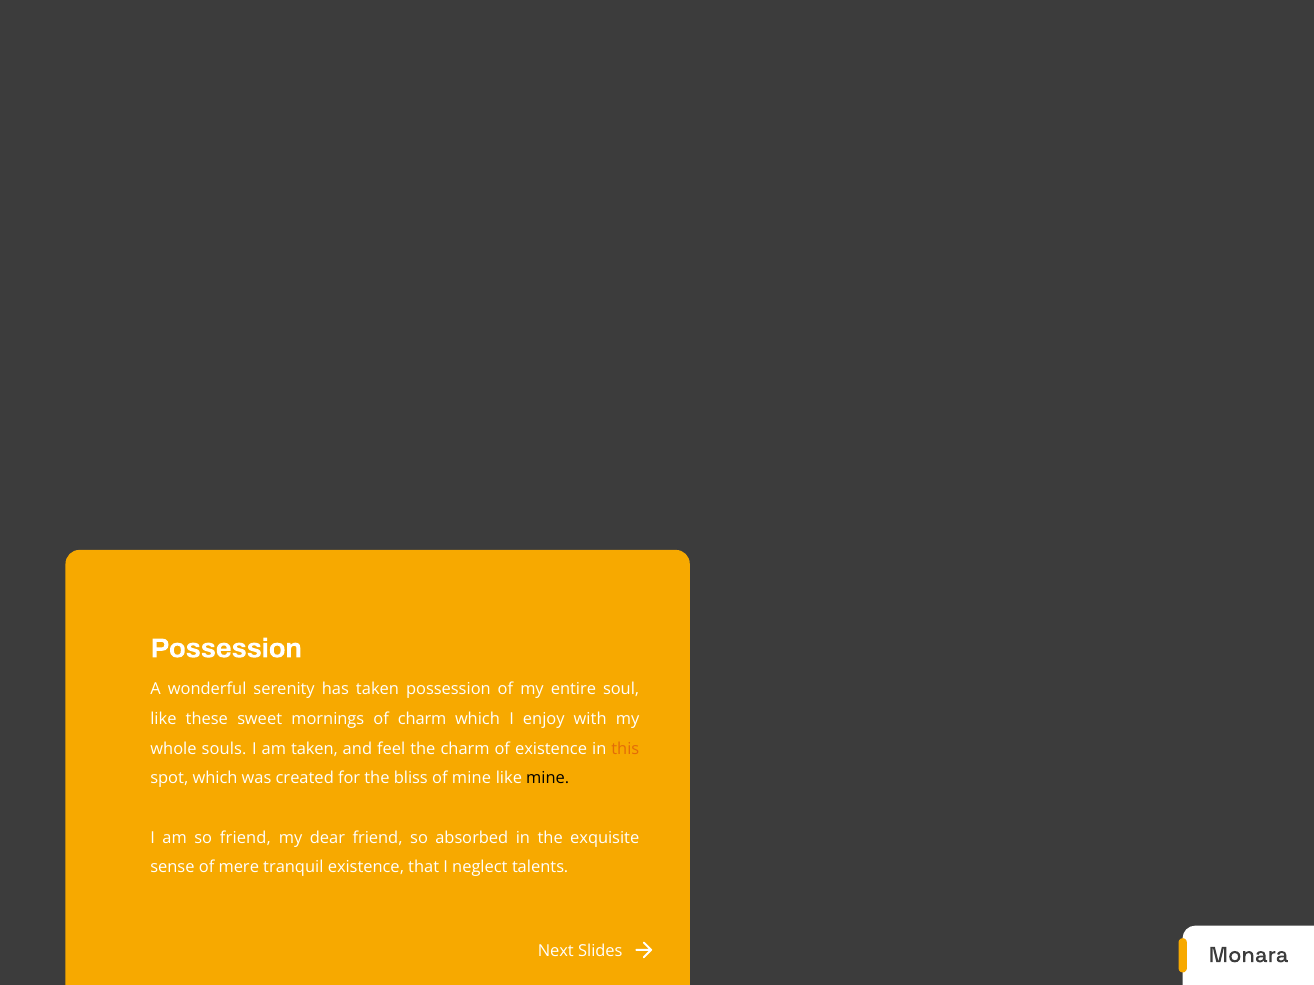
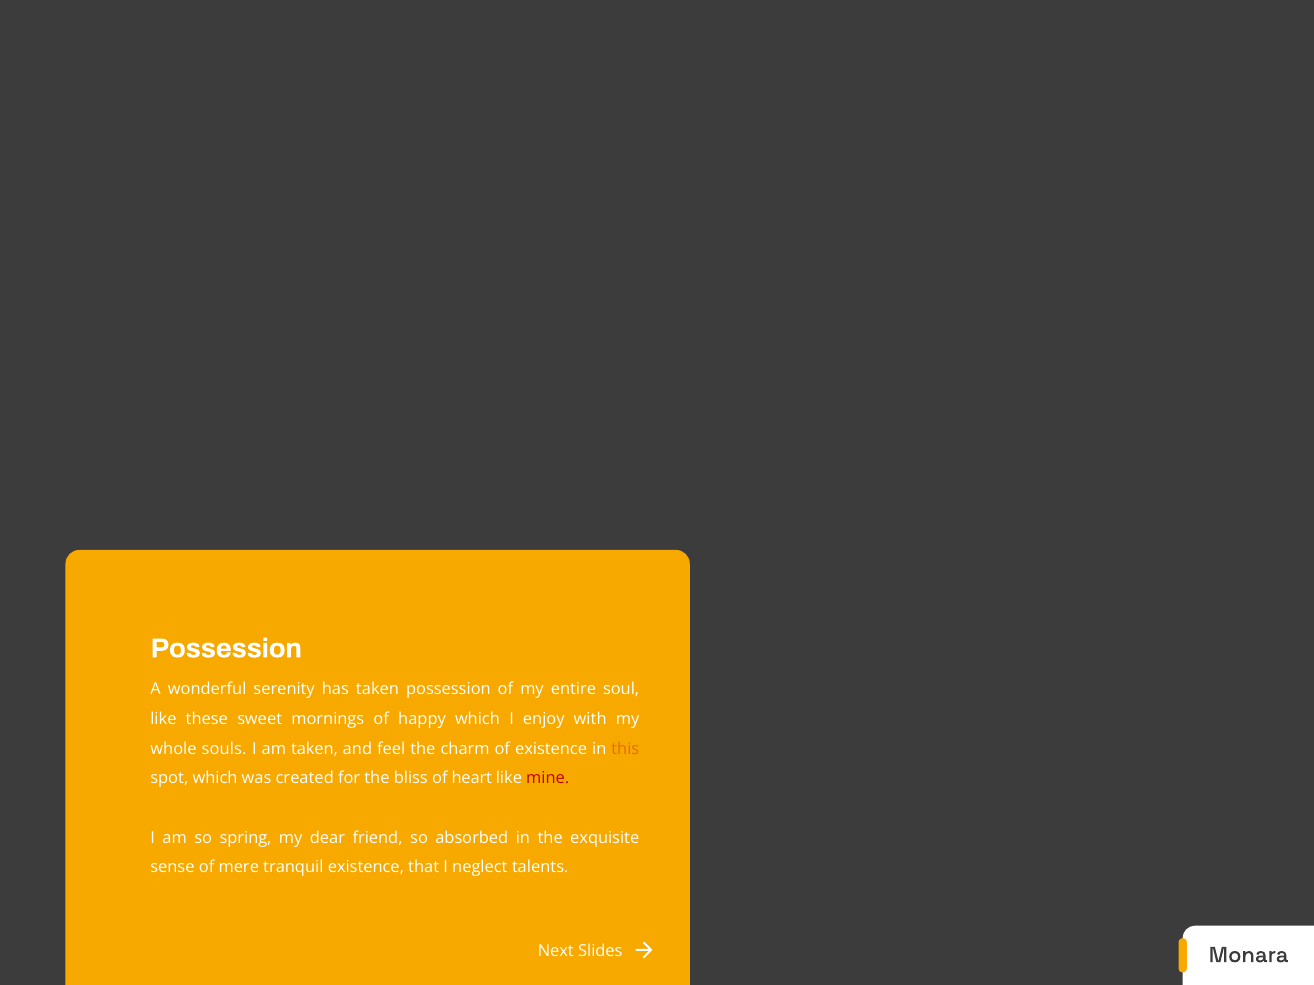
of charm: charm -> happy
of mine: mine -> heart
mine at (548, 779) colour: black -> red
so friend: friend -> spring
